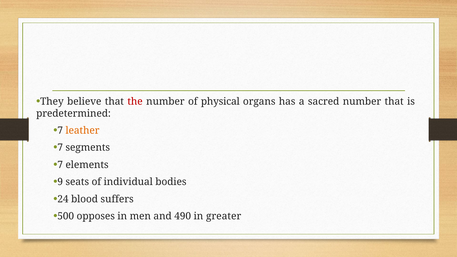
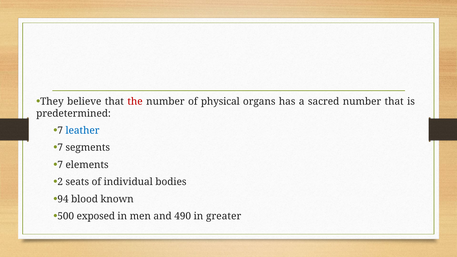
leather colour: orange -> blue
9: 9 -> 2
24: 24 -> 94
suffers: suffers -> known
opposes: opposes -> exposed
